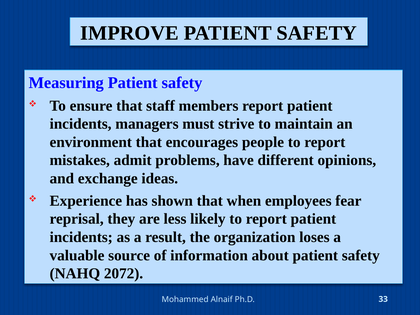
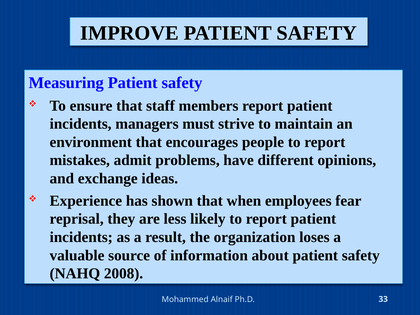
2072: 2072 -> 2008
